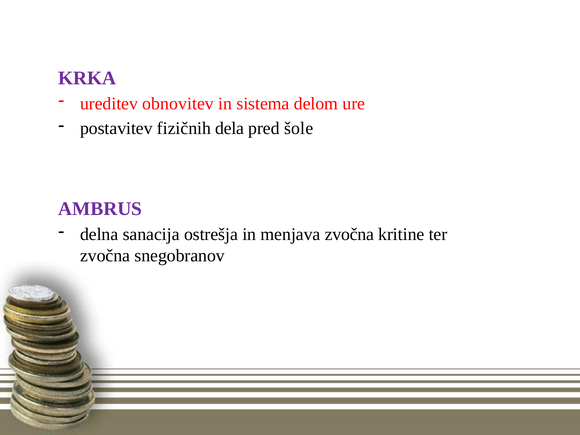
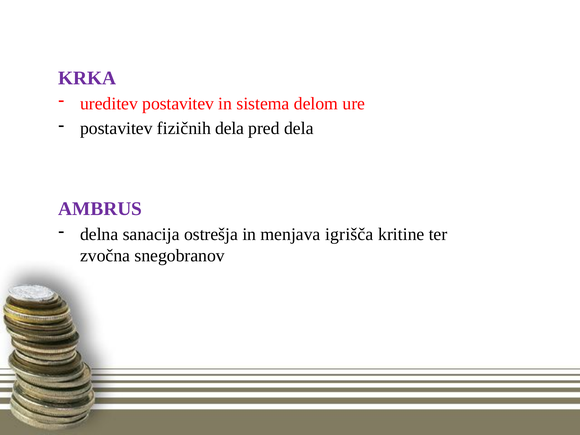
ureditev obnovitev: obnovitev -> postavitev
pred šole: šole -> dela
menjava zvočna: zvočna -> igrišča
